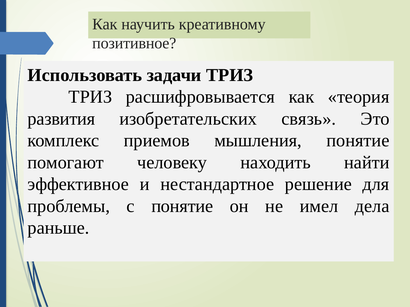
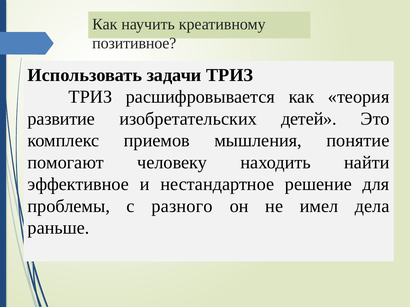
развития: развития -> развитие
связь: связь -> детей
с понятие: понятие -> разного
